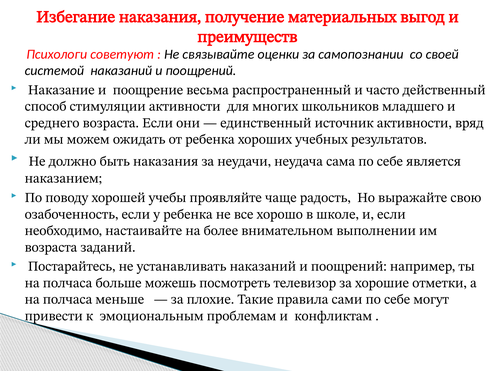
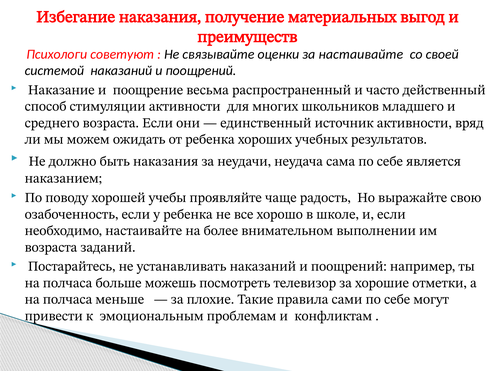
за самопознании: самопознании -> настаивайте
